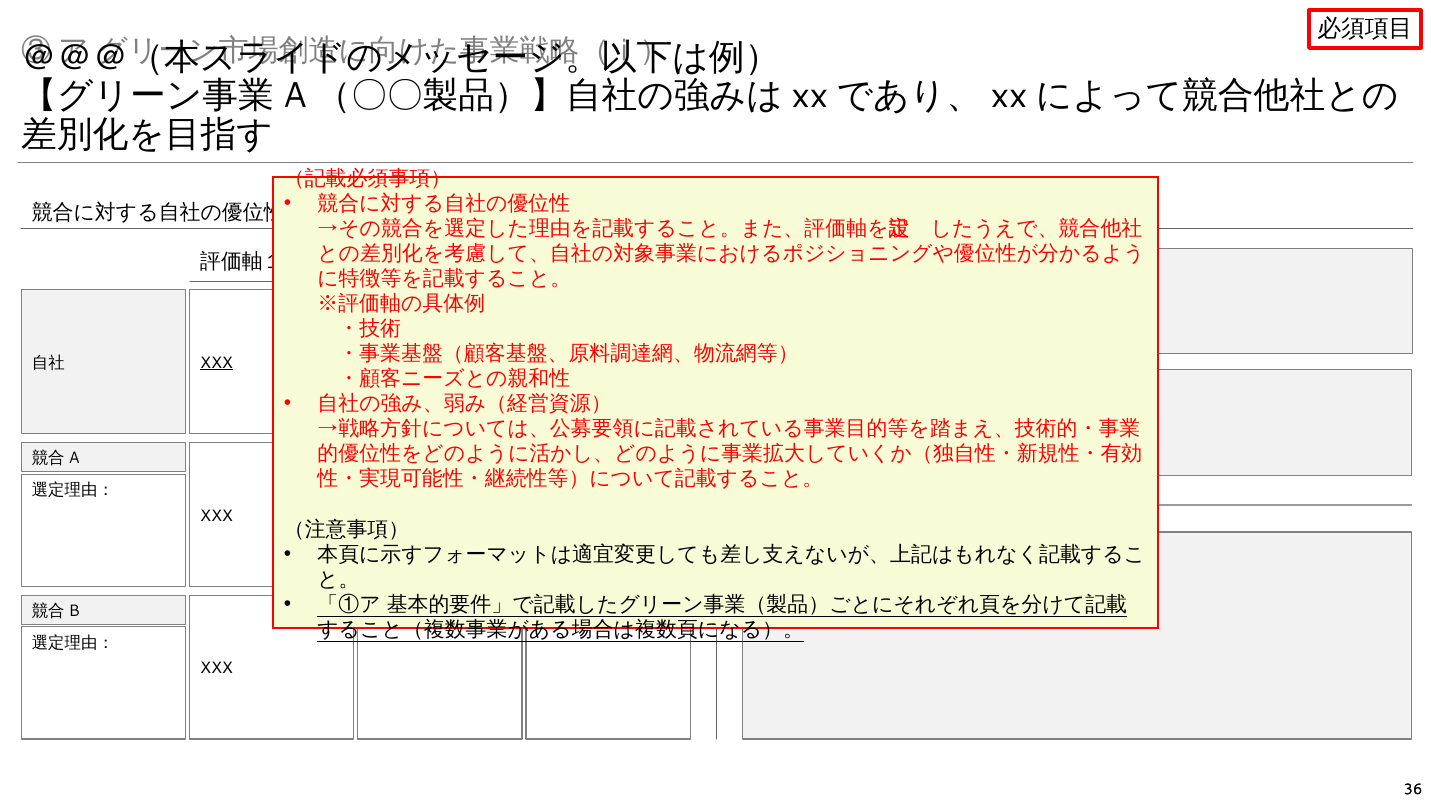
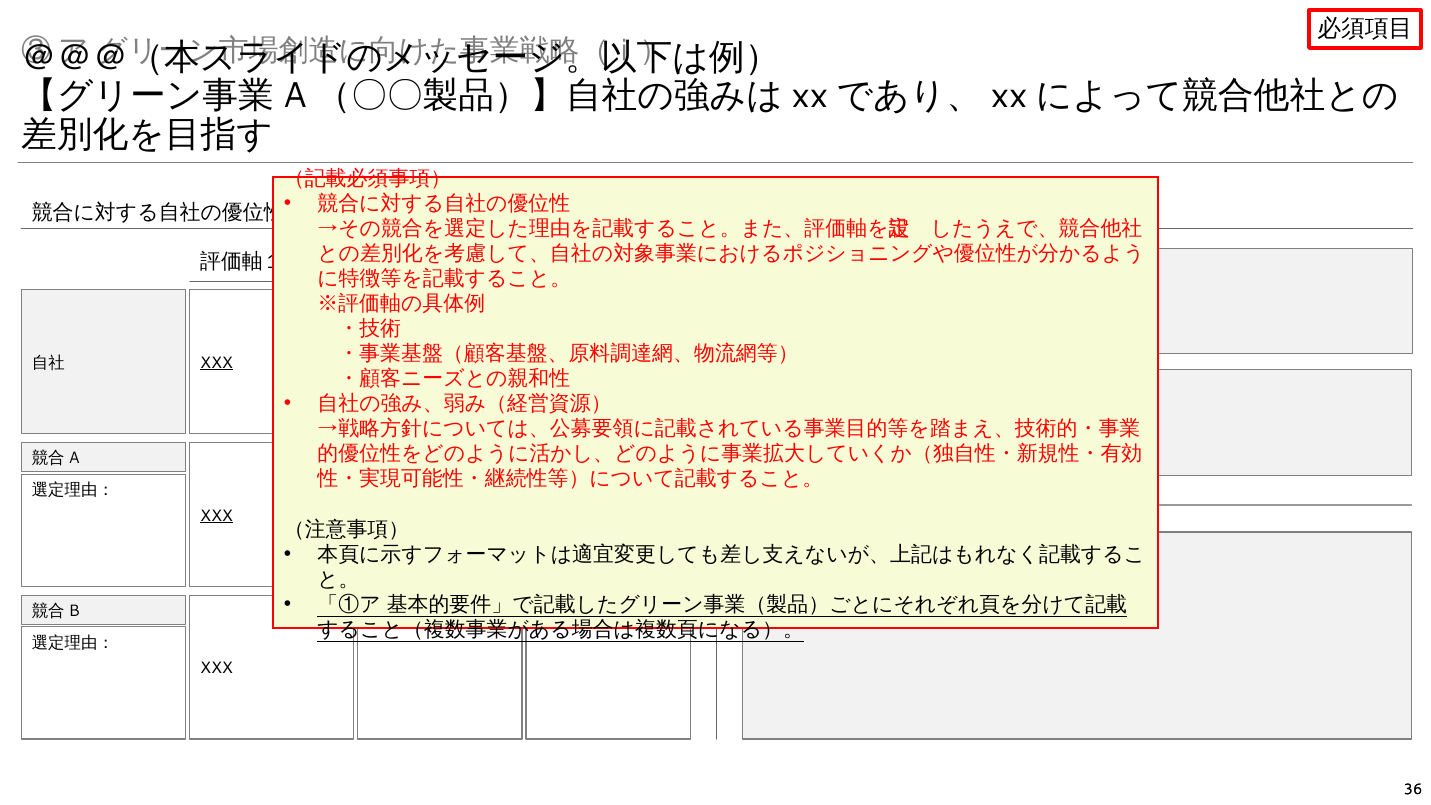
XXX at (216, 516) underline: none -> present
